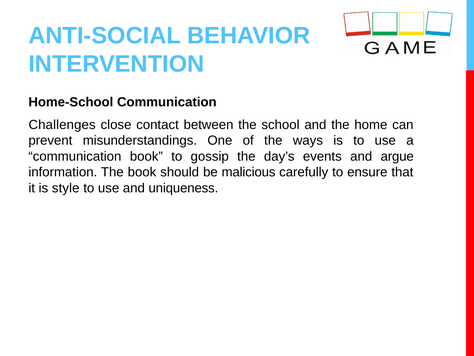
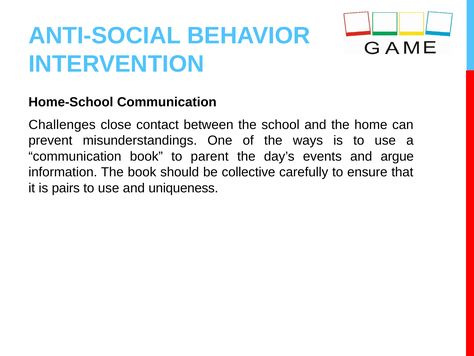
gossip: gossip -> parent
malicious: malicious -> collective
style: style -> pairs
